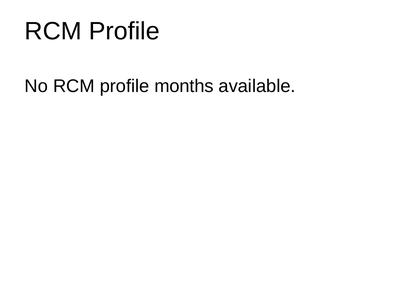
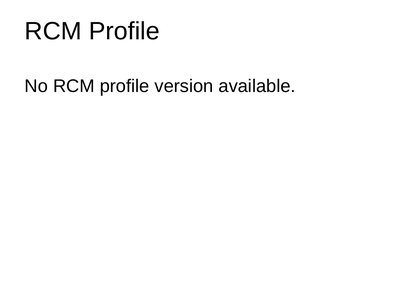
months: months -> version
